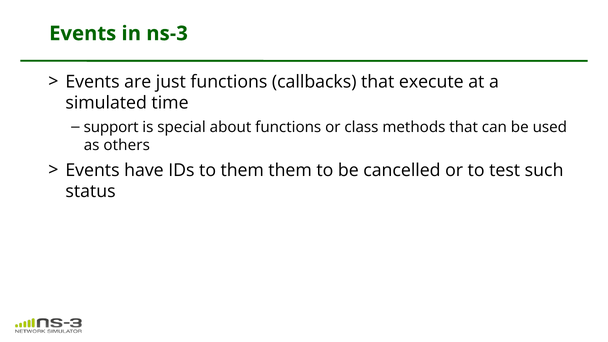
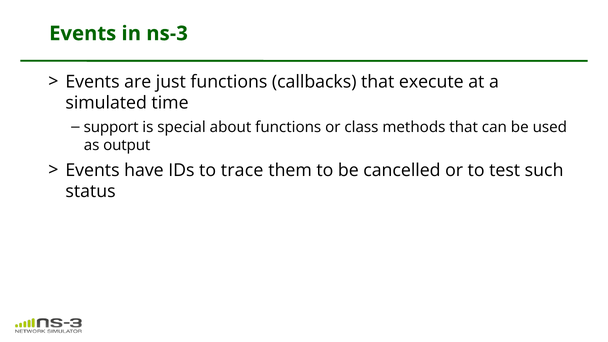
others: others -> output
to them: them -> trace
